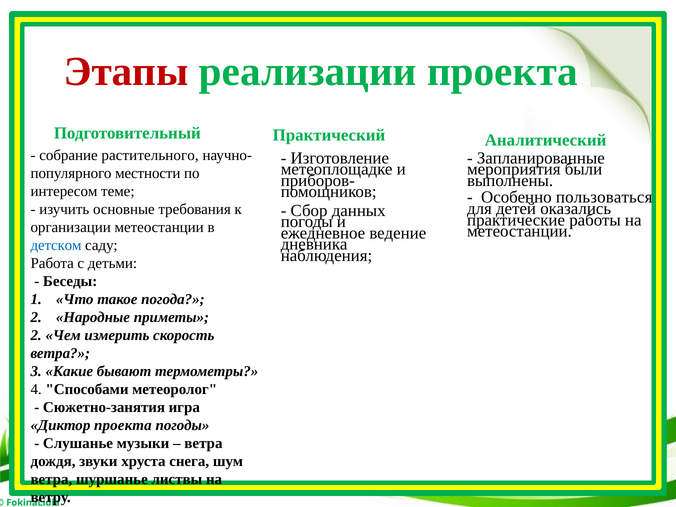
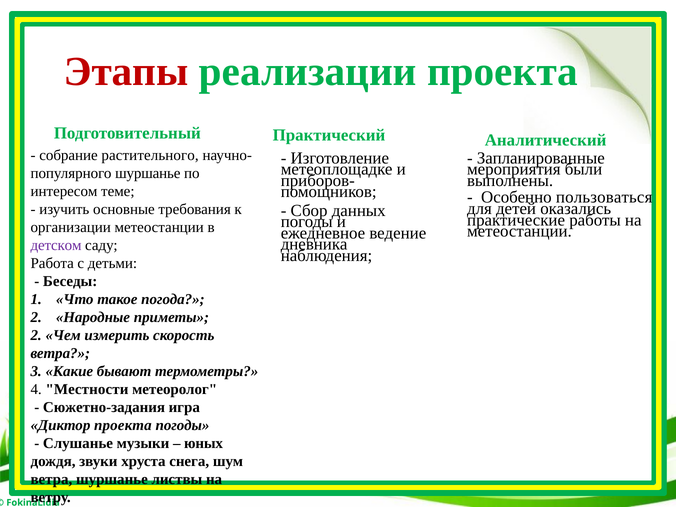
местности at (148, 173): местности -> шуршанье
детском colour: blue -> purple
Способами: Способами -> Местности
Сюжетно-занятия: Сюжетно-занятия -> Сюжетно-задания
ветра at (203, 443): ветра -> юных
